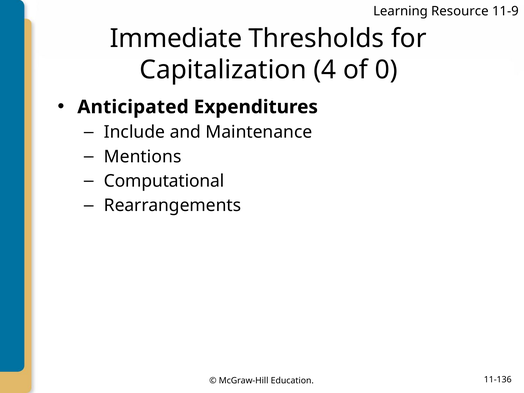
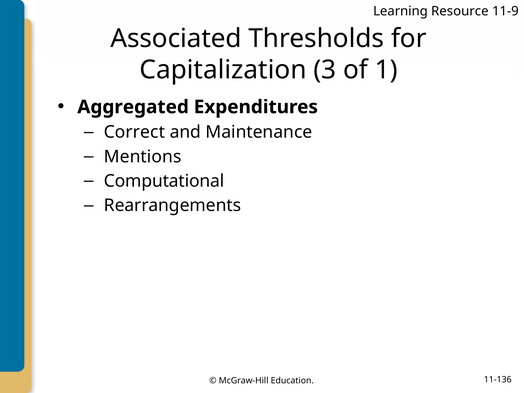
Immediate: Immediate -> Associated
4: 4 -> 3
0: 0 -> 1
Anticipated: Anticipated -> Aggregated
Include: Include -> Correct
